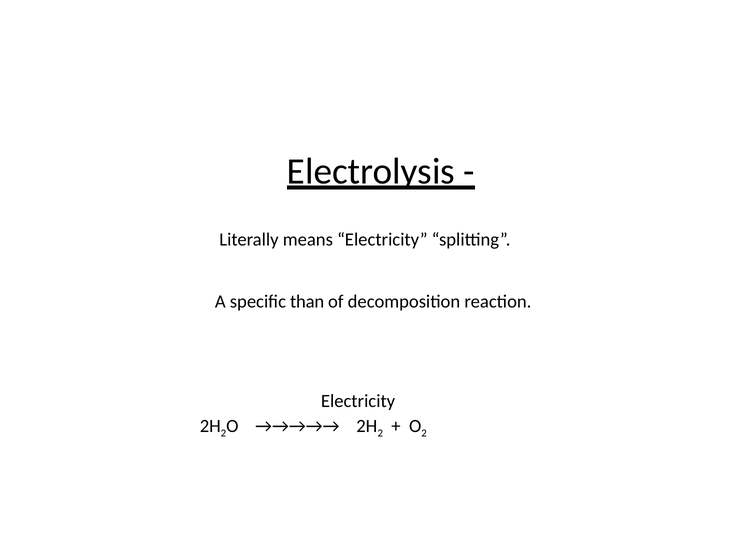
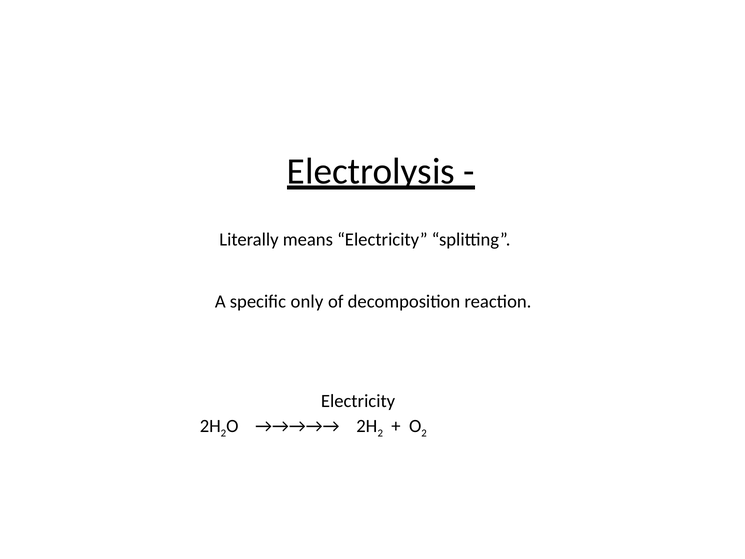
than: than -> only
